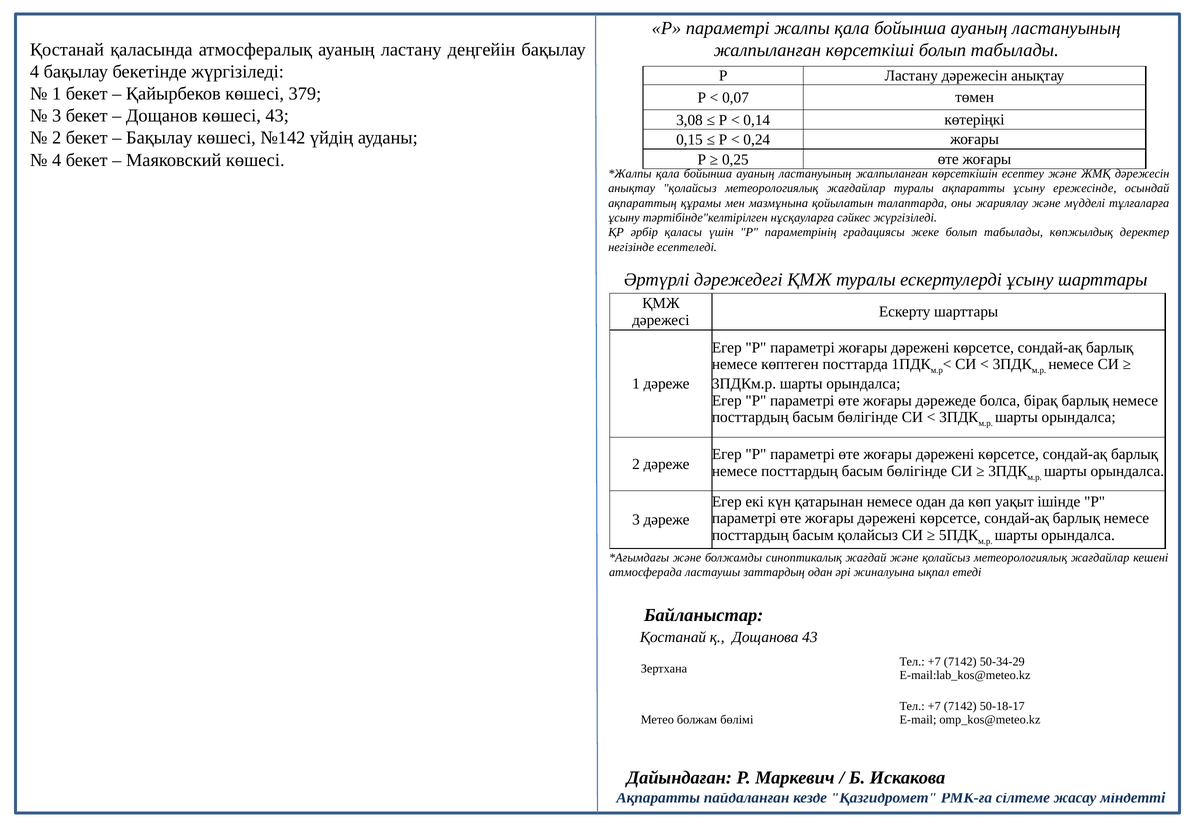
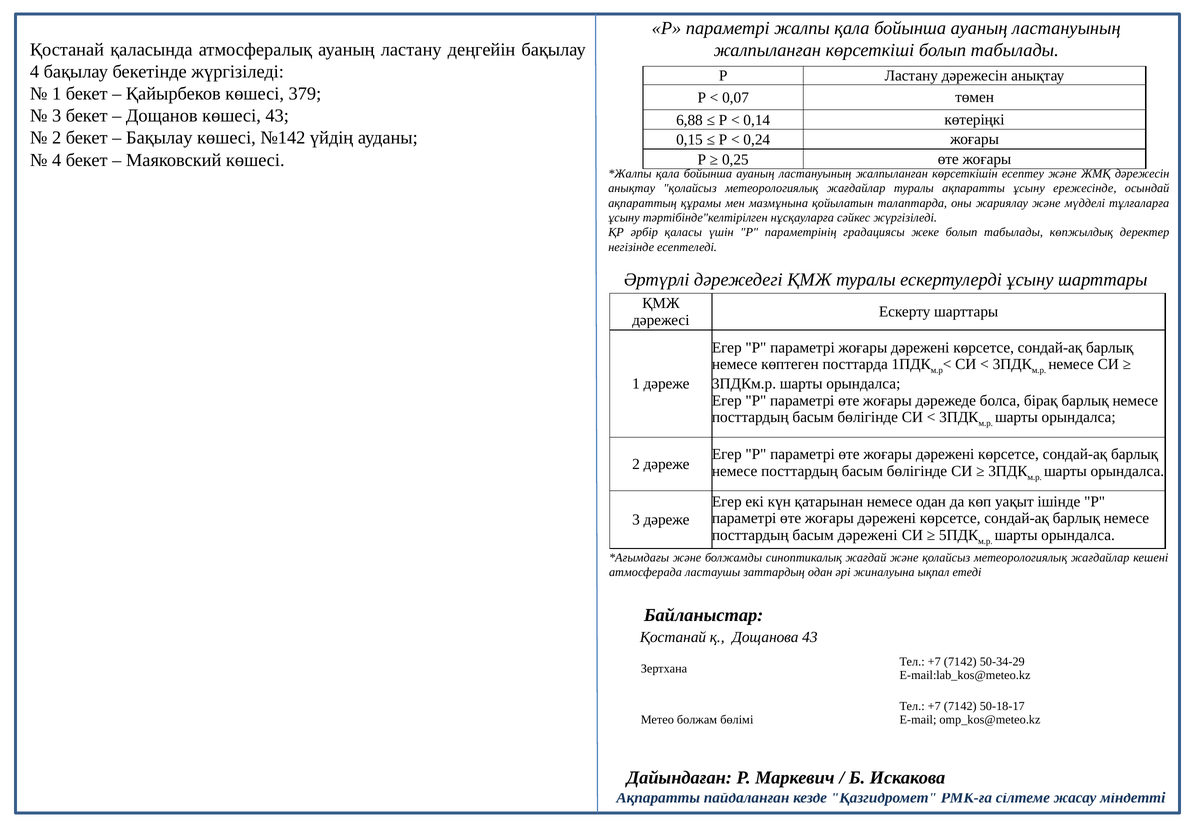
3,08: 3,08 -> 6,88
басым қолайсыз: қолайсыз -> дәрежені
